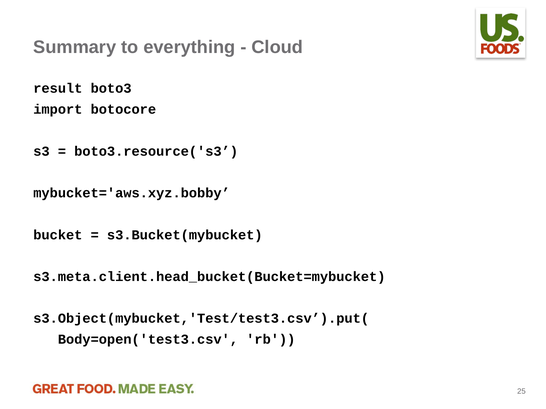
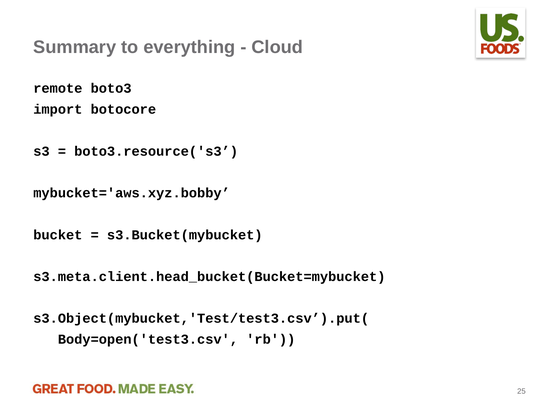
result: result -> remote
